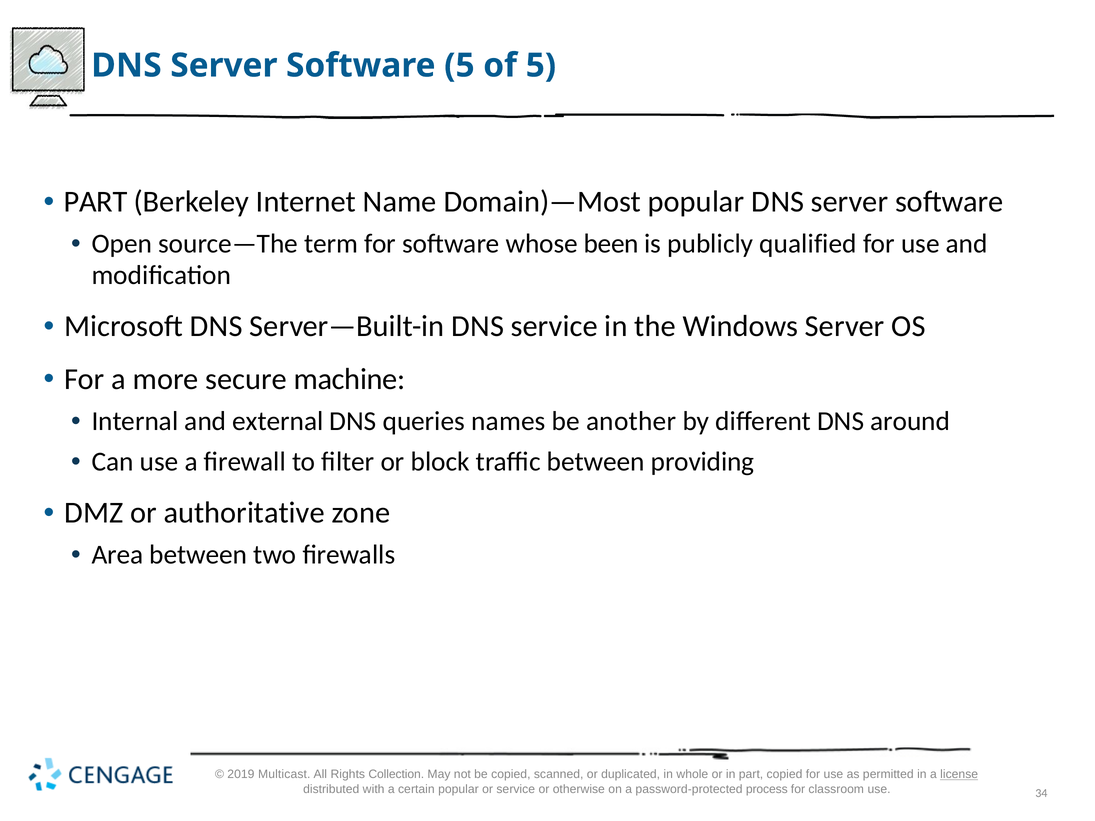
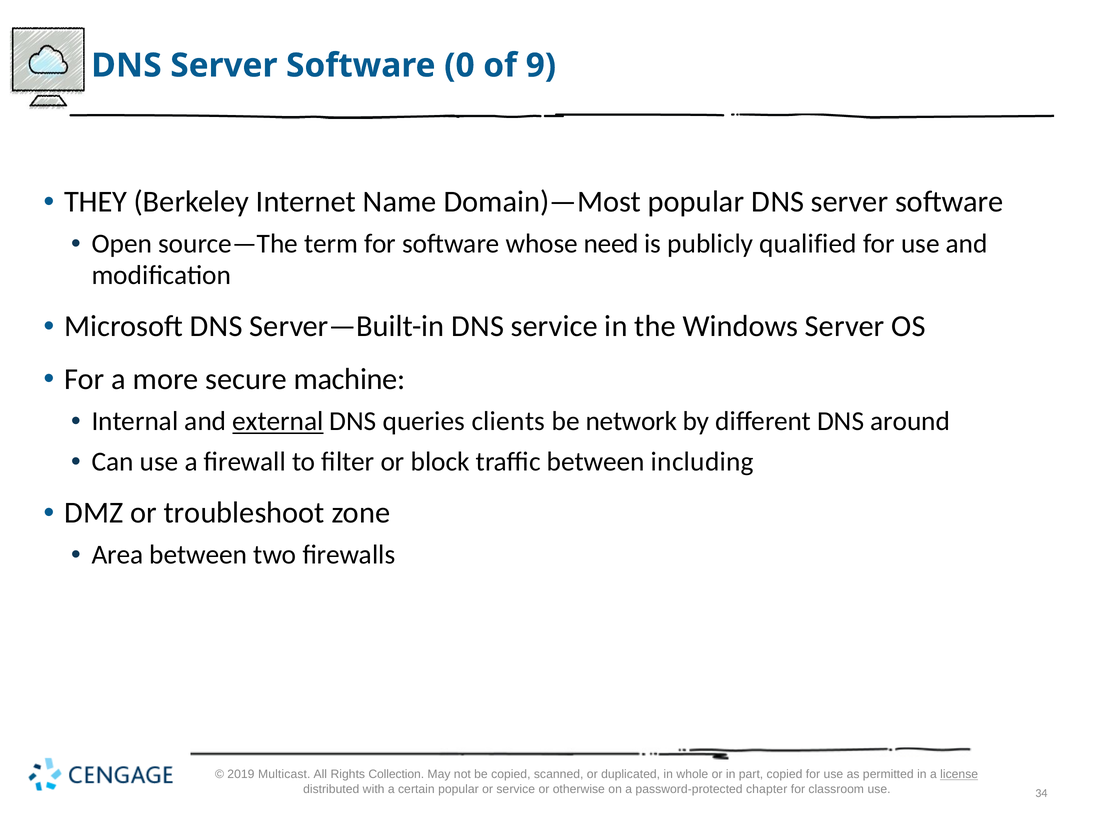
Software 5: 5 -> 0
of 5: 5 -> 9
PART at (96, 202): PART -> THEY
been: been -> need
external underline: none -> present
names: names -> clients
another: another -> network
providing: providing -> including
authoritative: authoritative -> troubleshoot
process: process -> chapter
